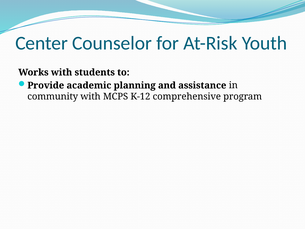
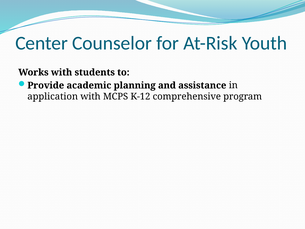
community: community -> application
